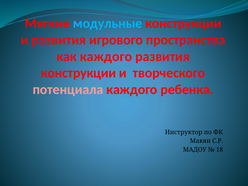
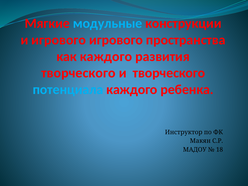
и развития: развития -> игрового
конструкции at (78, 73): конструкции -> творческого
потенциала colour: pink -> light blue
